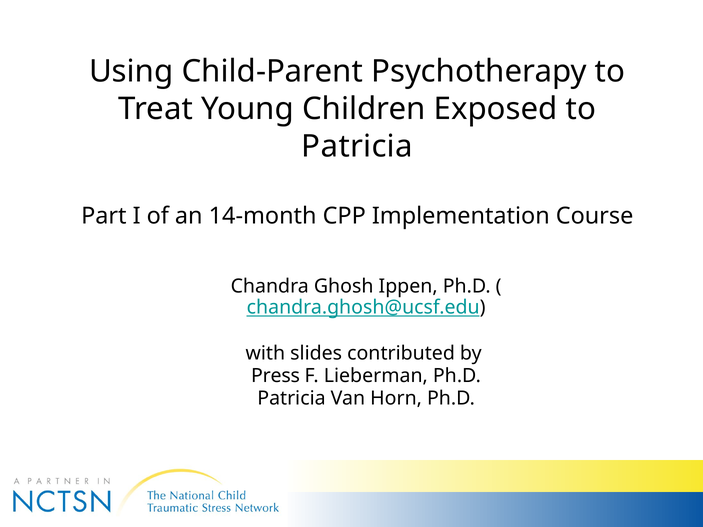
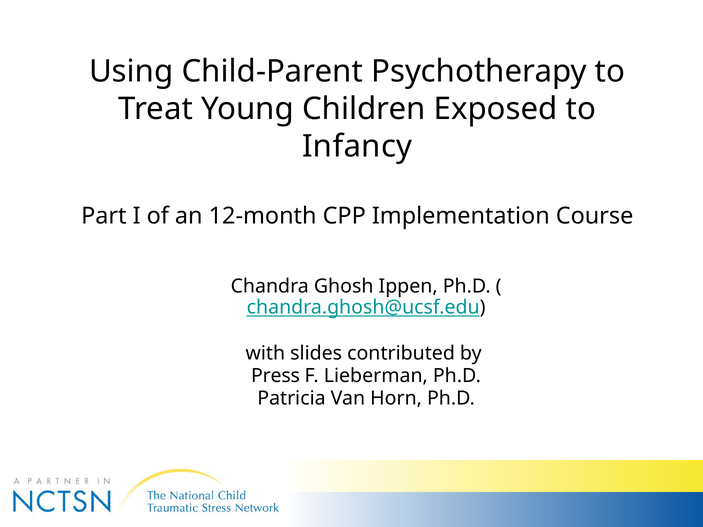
Patricia at (357, 146): Patricia -> Infancy
14-month: 14-month -> 12-month
